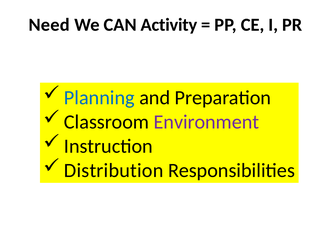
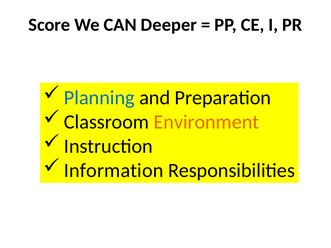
Need: Need -> Score
Activity: Activity -> Deeper
Environment colour: purple -> orange
Distribution: Distribution -> Information
